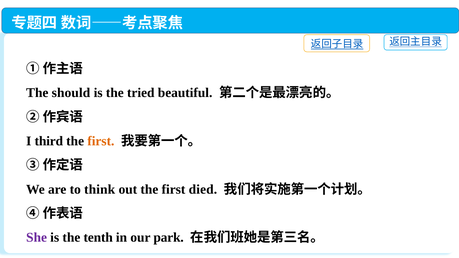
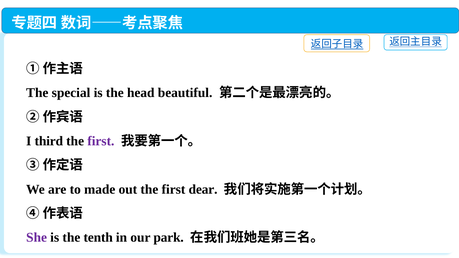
should: should -> special
tried: tried -> head
first at (101, 141) colour: orange -> purple
think: think -> made
died: died -> dear
